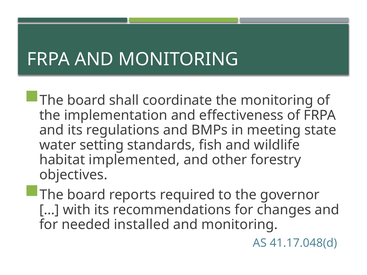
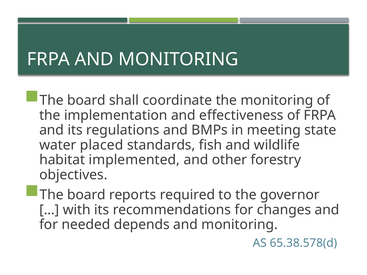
setting: setting -> placed
installed: installed -> depends
41.17.048(d: 41.17.048(d -> 65.38.578(d
